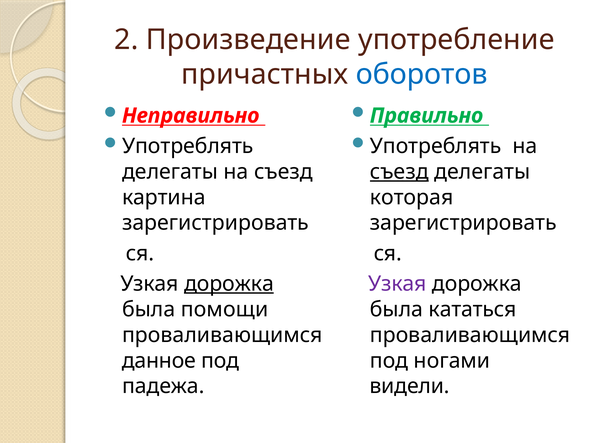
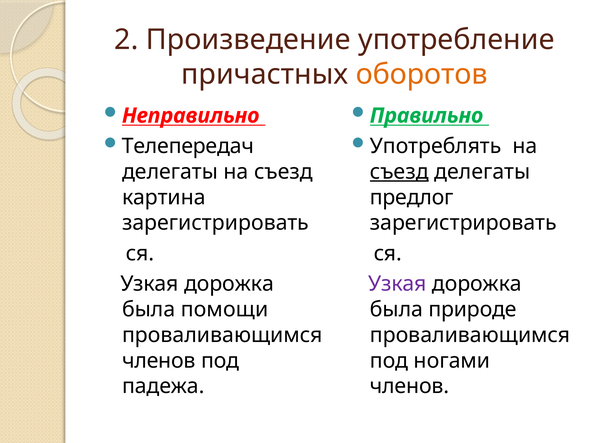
оборотов colour: blue -> orange
Употреблять at (188, 146): Употреблять -> Телепередач
которая: которая -> предлог
дорожка at (229, 284) underline: present -> none
кататься: кататься -> природе
данное at (159, 360): данное -> членов
видели at (410, 386): видели -> членов
